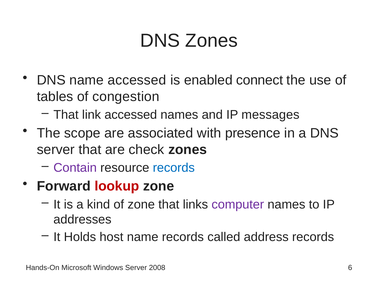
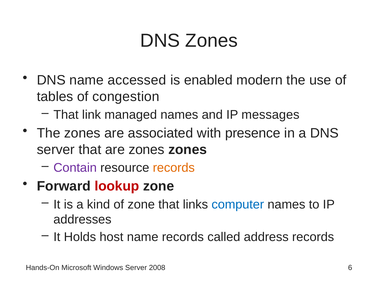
connect: connect -> modern
link accessed: accessed -> managed
The scope: scope -> zones
are check: check -> zones
records at (174, 168) colour: blue -> orange
computer colour: purple -> blue
